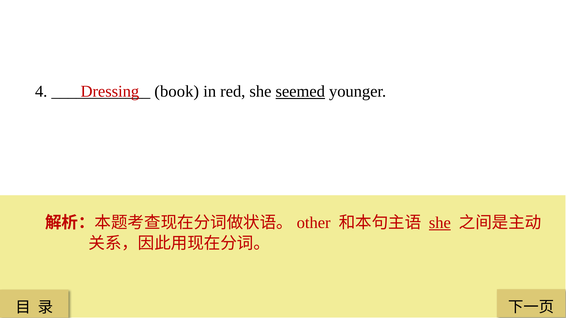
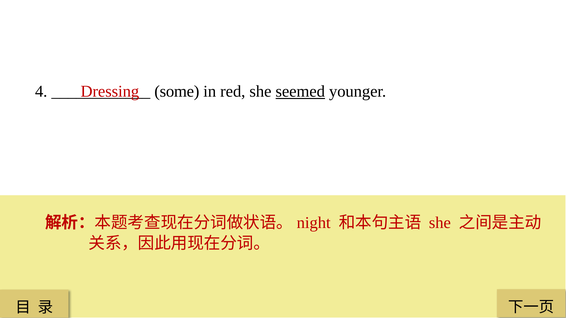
book: book -> some
other: other -> night
she at (440, 223) underline: present -> none
